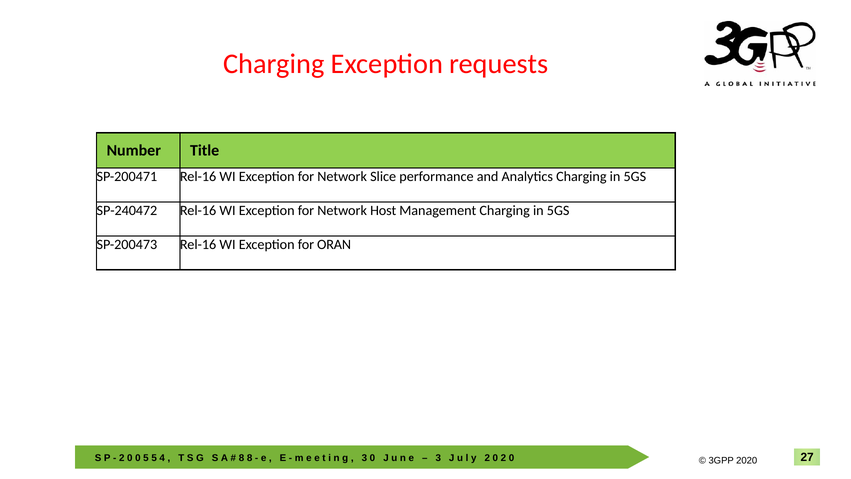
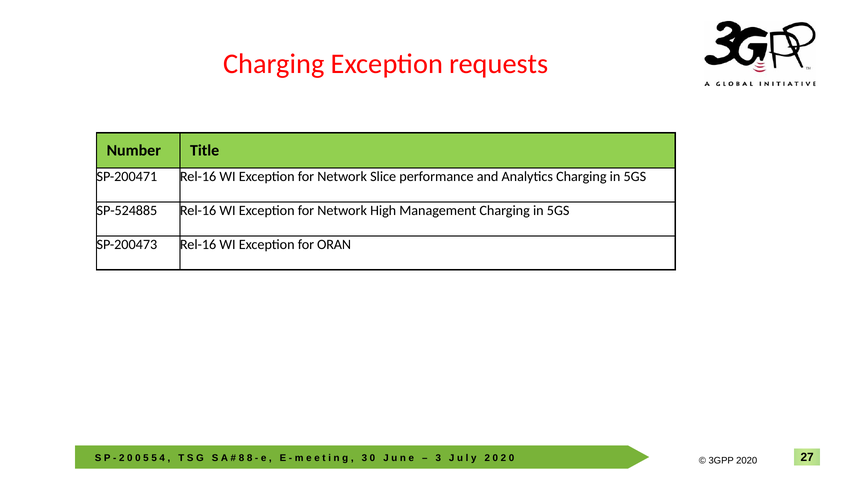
SP-240472: SP-240472 -> SP-524885
Host: Host -> High
